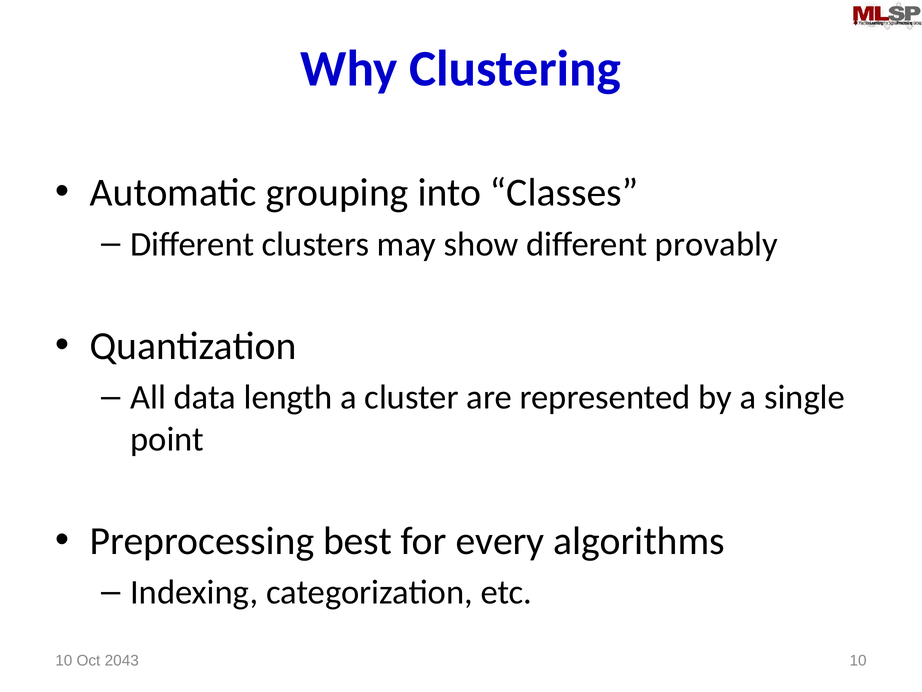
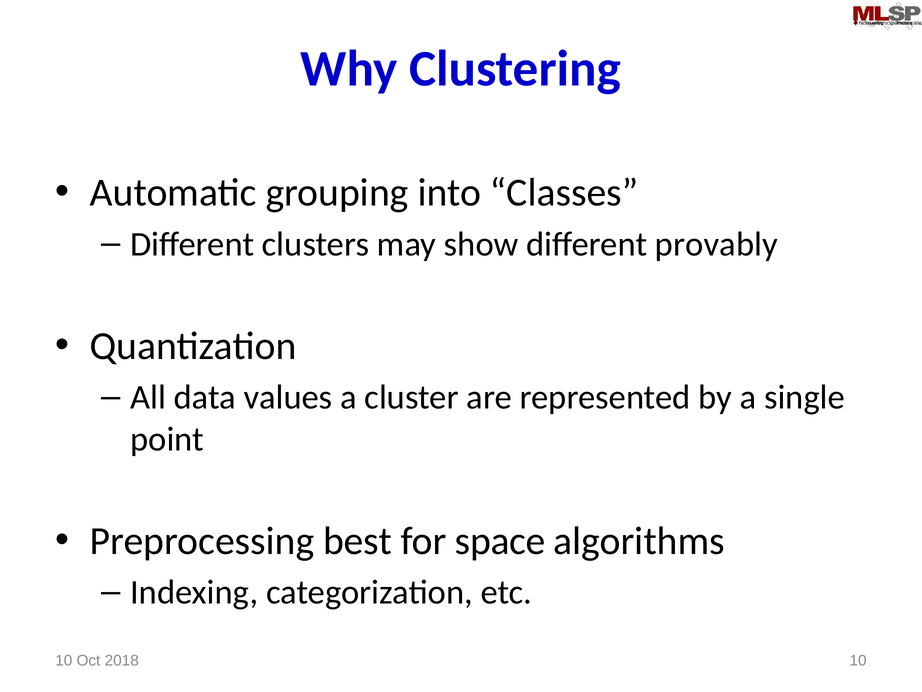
length: length -> values
every: every -> space
2043: 2043 -> 2018
